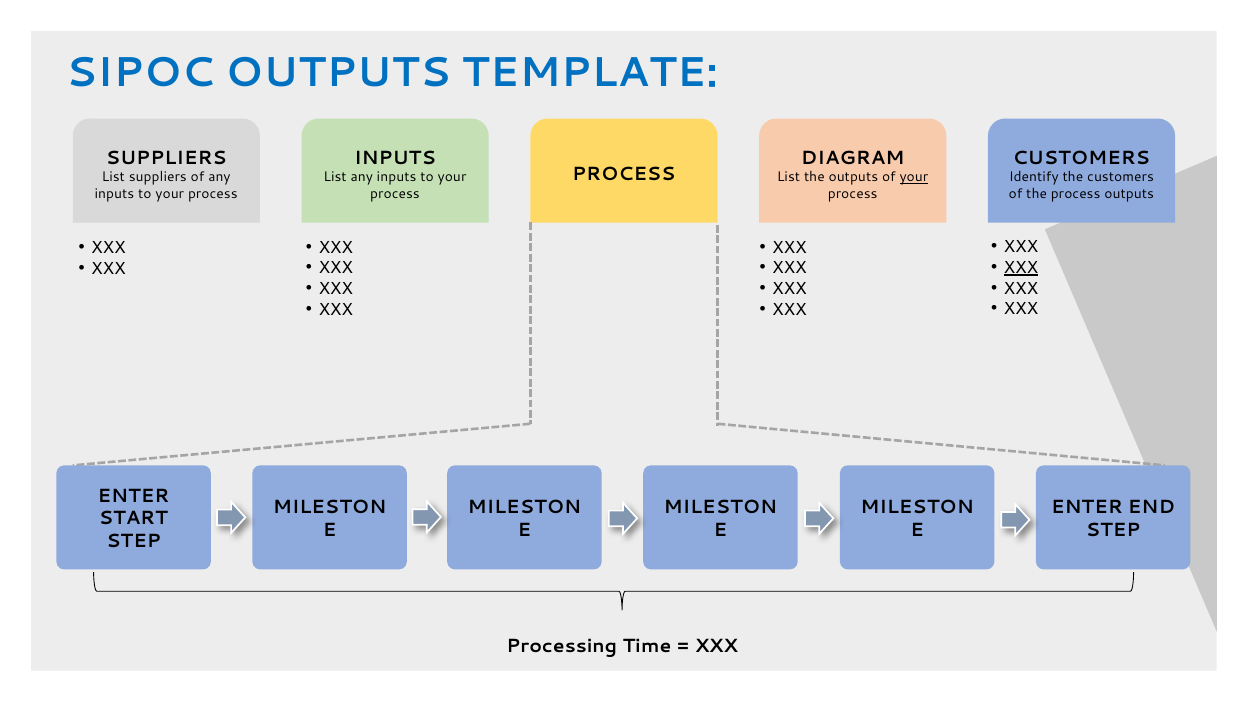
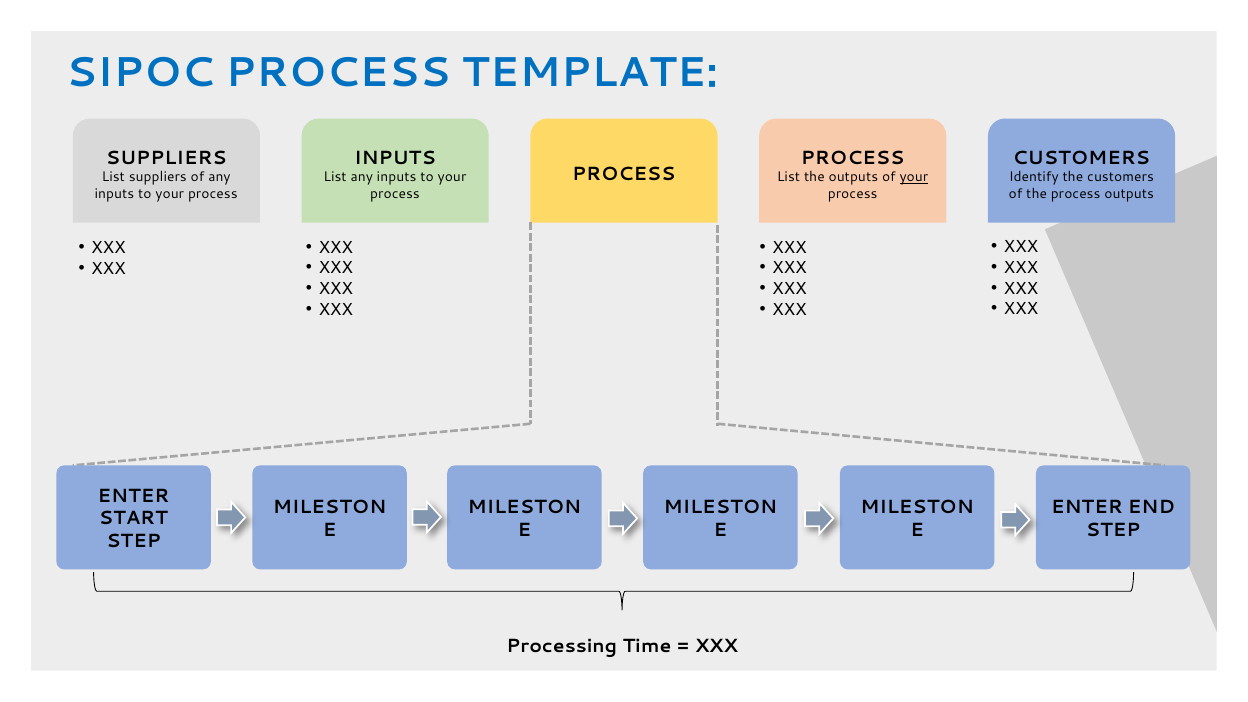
SIPOC OUTPUTS: OUTPUTS -> PROCESS
DIAGRAM at (853, 158): DIAGRAM -> PROCESS
XXX at (1021, 268) underline: present -> none
